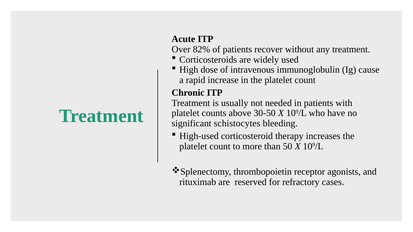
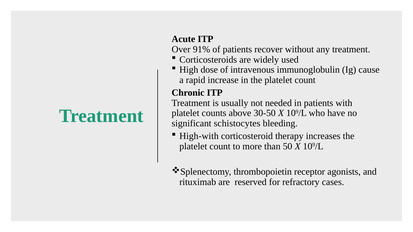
82%: 82% -> 91%
High-used: High-used -> High-with
